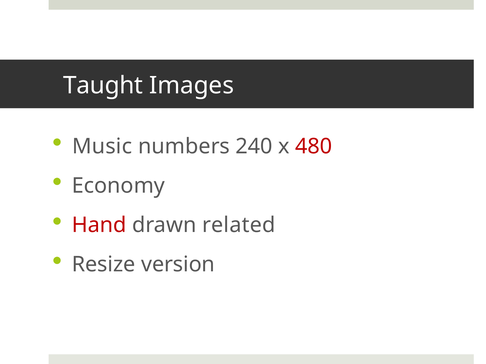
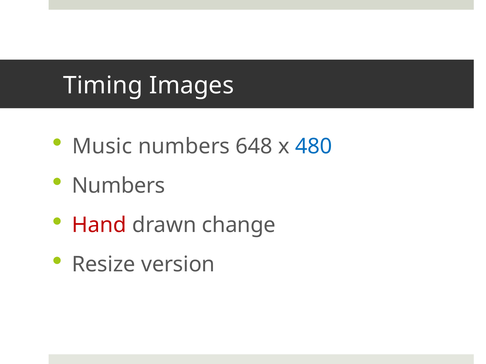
Taught: Taught -> Timing
240: 240 -> 648
480 colour: red -> blue
Economy at (118, 186): Economy -> Numbers
related: related -> change
